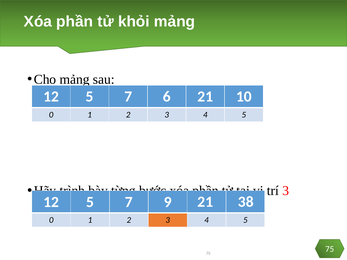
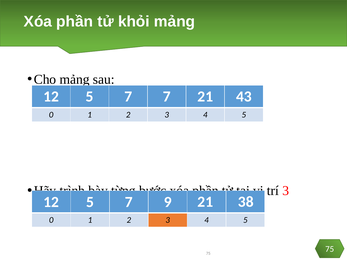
7 6: 6 -> 7
10: 10 -> 43
